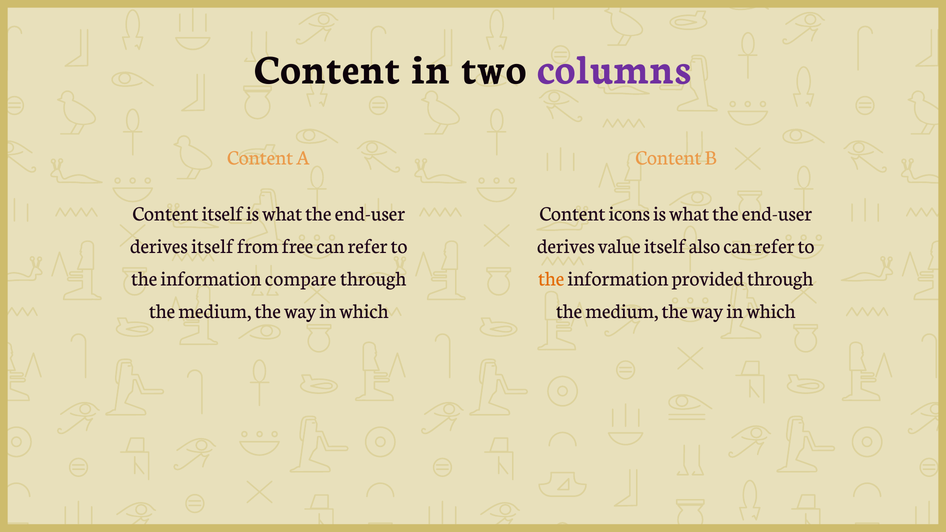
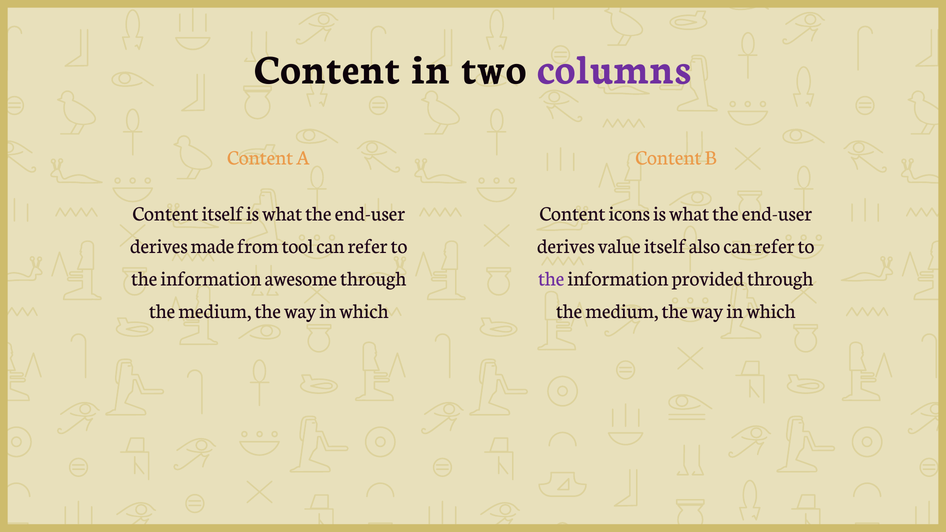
derives itself: itself -> made
free: free -> tool
compare: compare -> awesome
the at (551, 279) colour: orange -> purple
